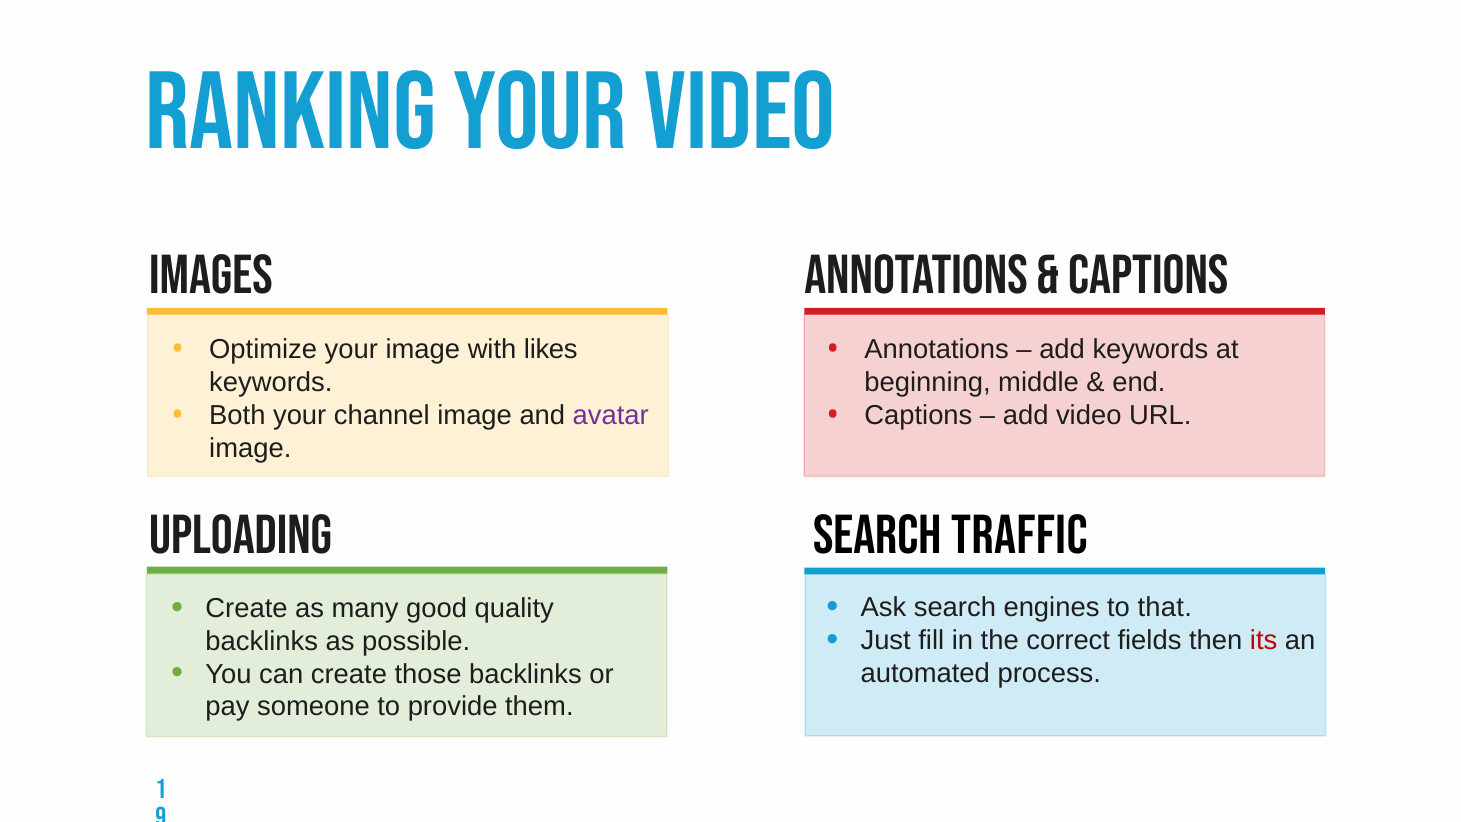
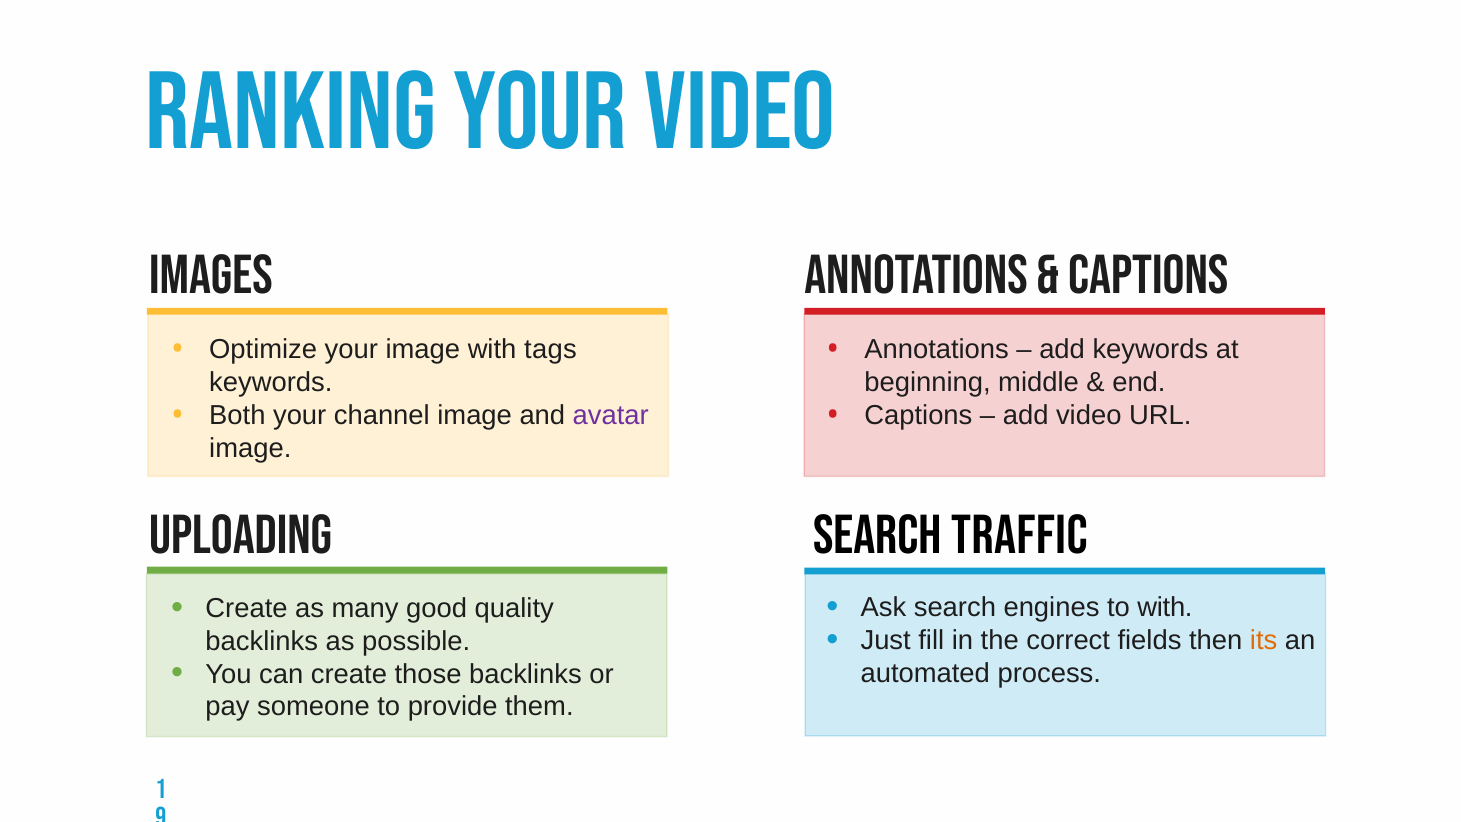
likes: likes -> tags
to that: that -> with
its colour: red -> orange
